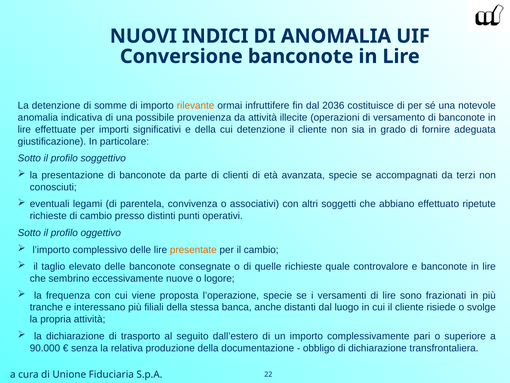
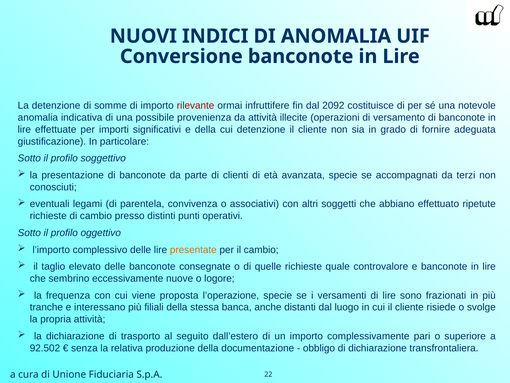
rilevante colour: orange -> red
2036: 2036 -> 2092
90.000: 90.000 -> 92.502
